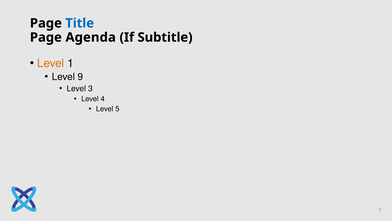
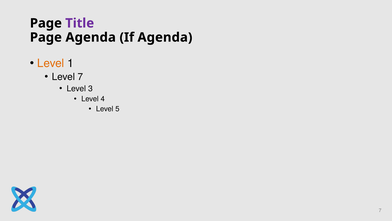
Title colour: blue -> purple
If Subtitle: Subtitle -> Agenda
Level 9: 9 -> 7
